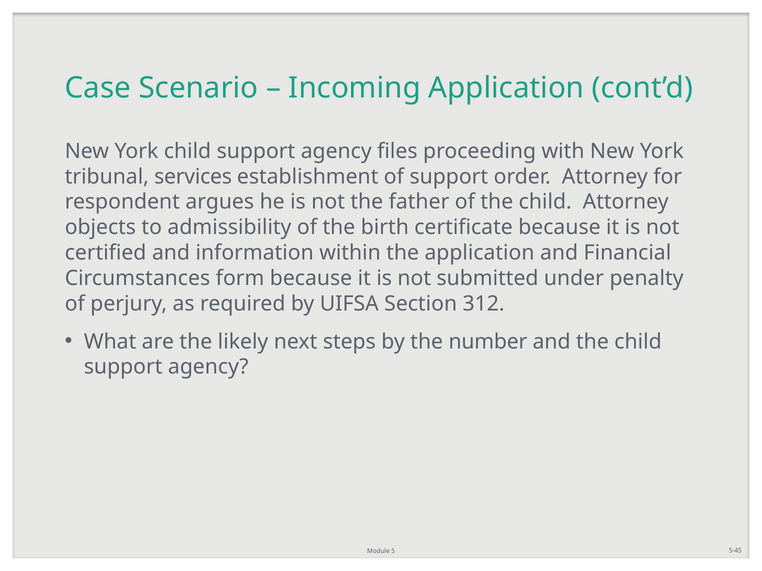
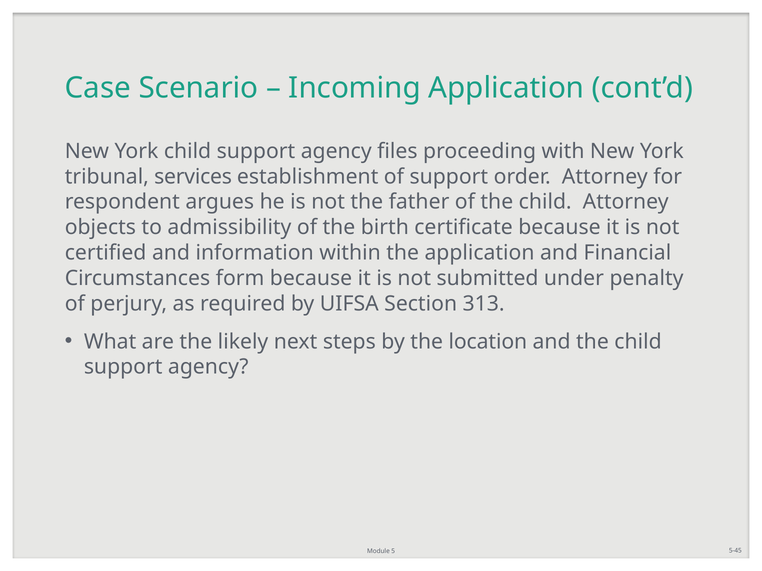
312: 312 -> 313
number: number -> location
